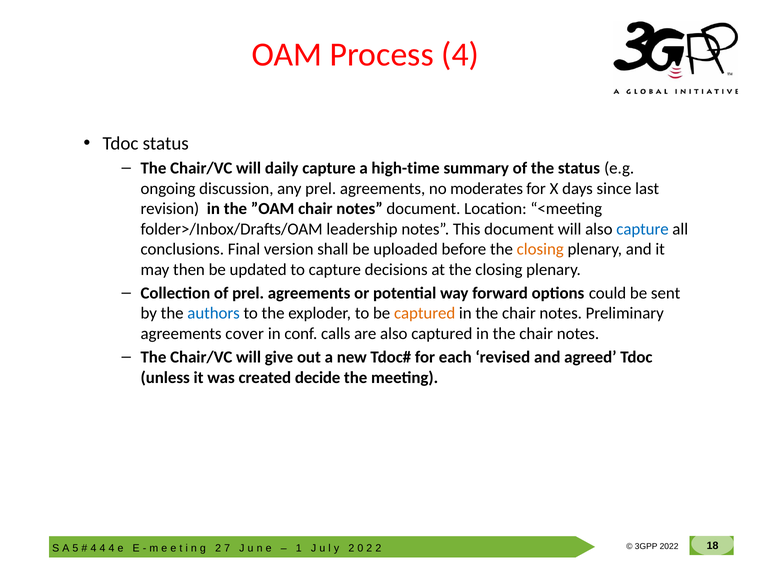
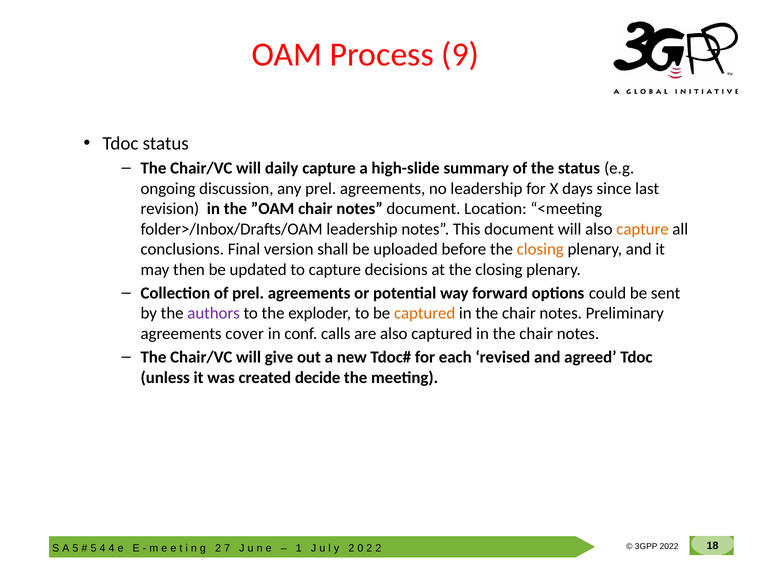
Process 4: 4 -> 9
high-time: high-time -> high-slide
no moderates: moderates -> leadership
capture at (643, 229) colour: blue -> orange
authors colour: blue -> purple
4 at (93, 548): 4 -> 5
